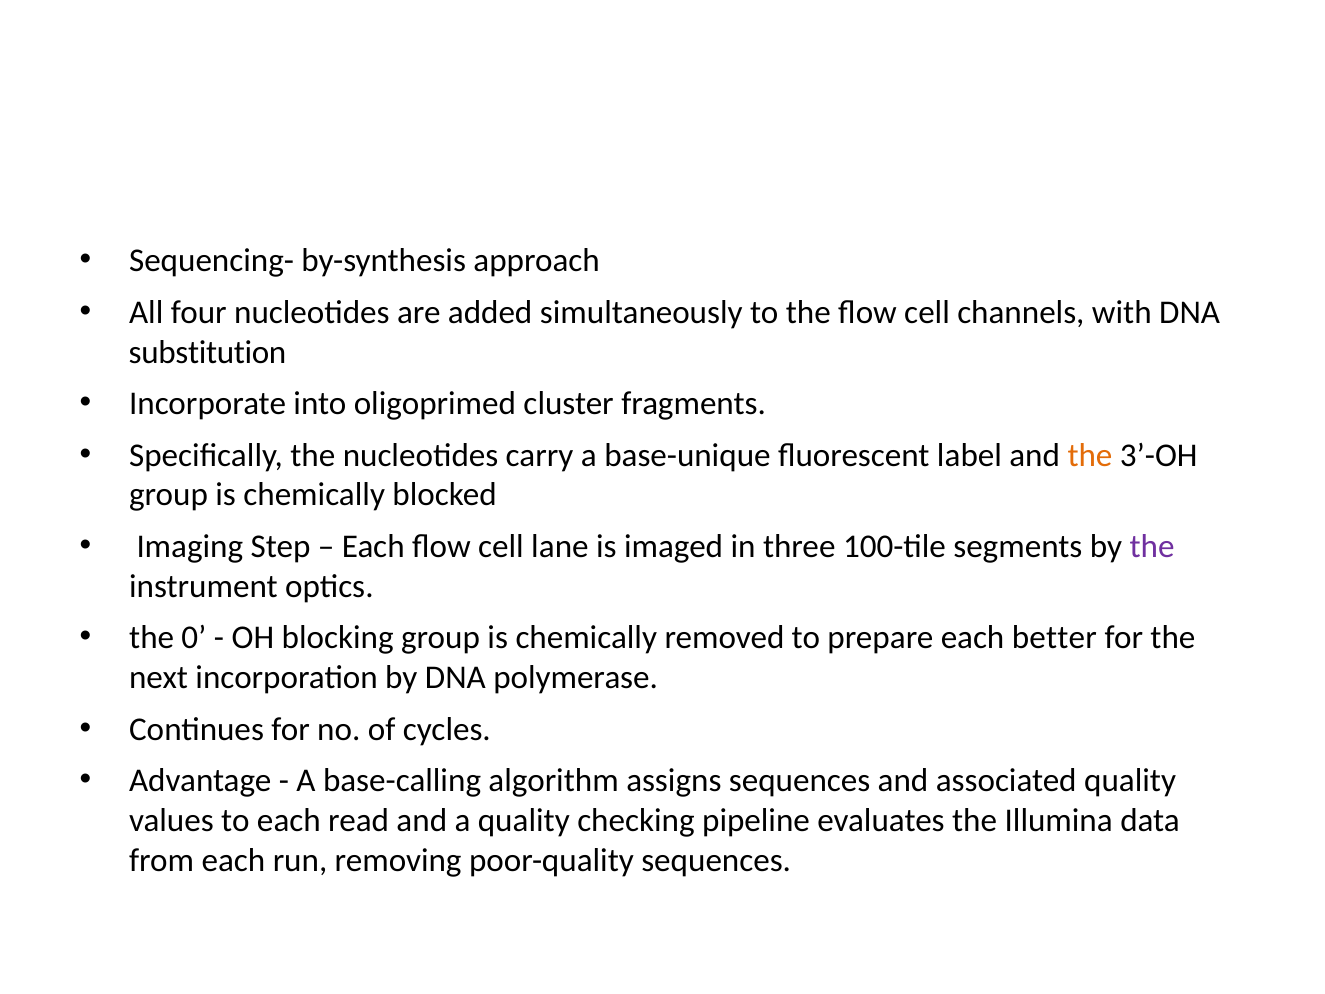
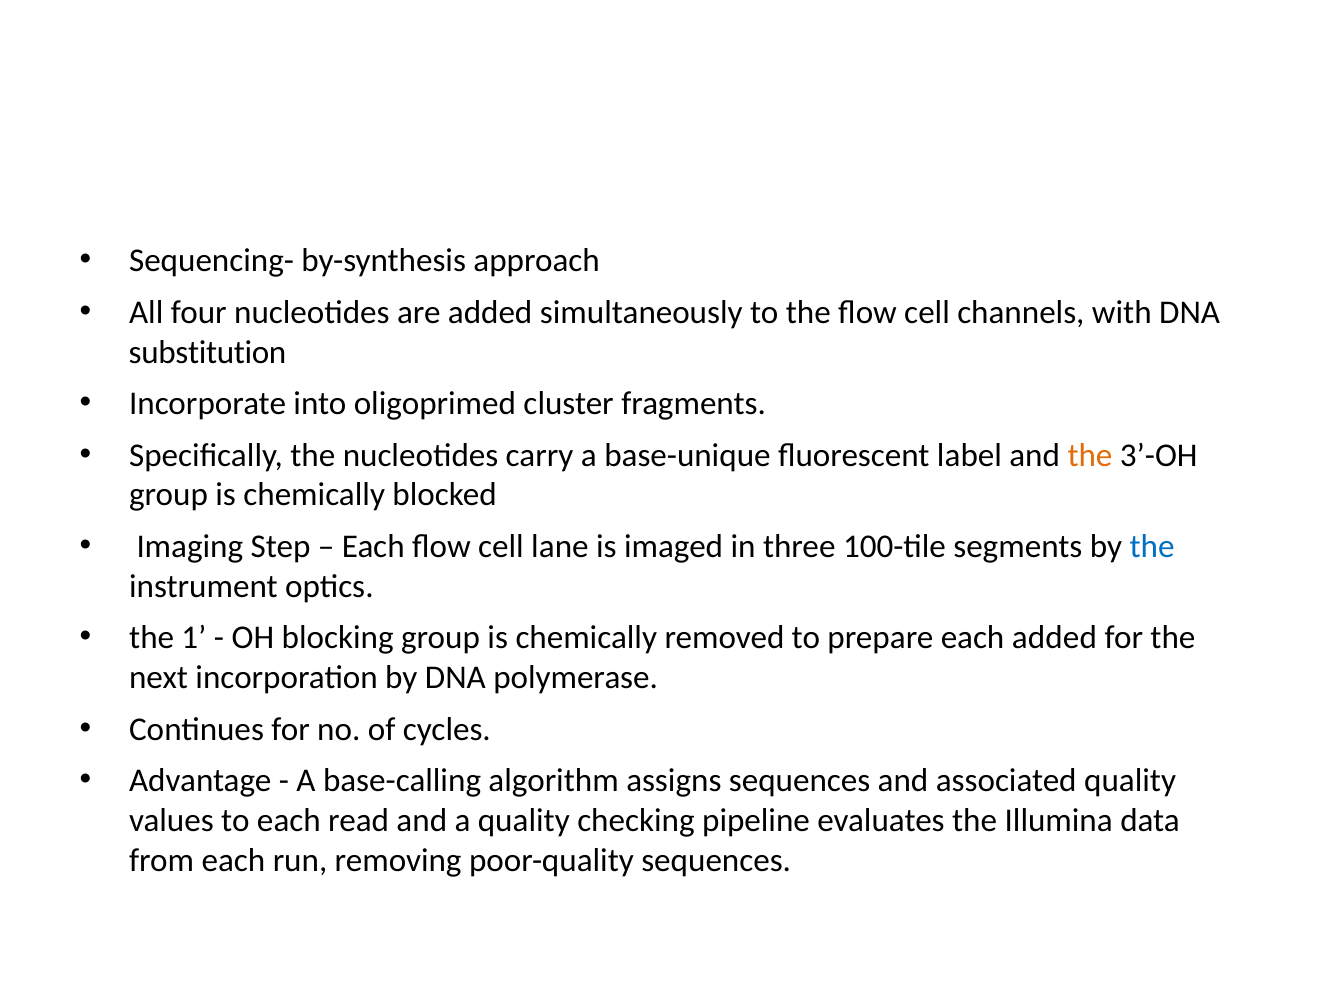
the at (1152, 546) colour: purple -> blue
0: 0 -> 1
each better: better -> added
